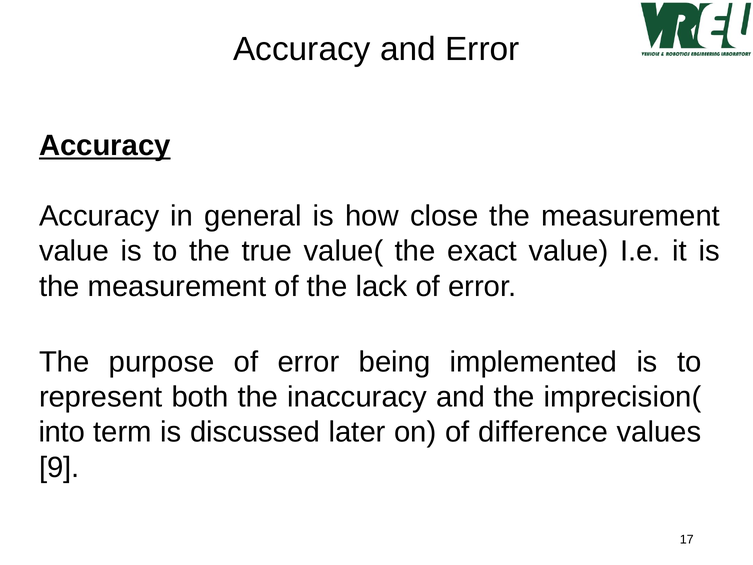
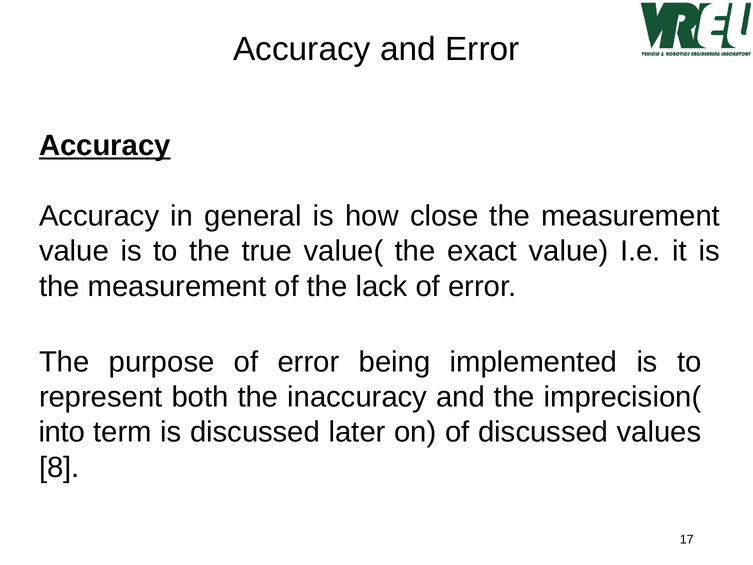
of difference: difference -> discussed
9: 9 -> 8
